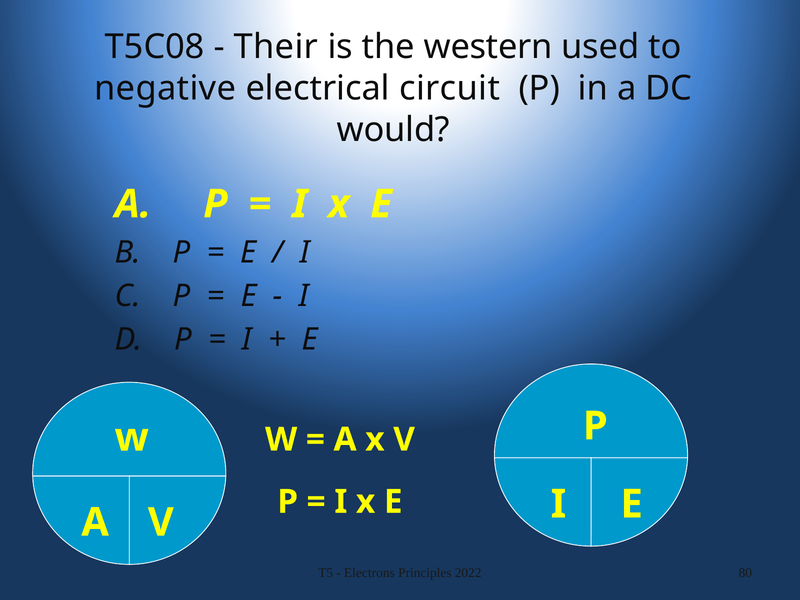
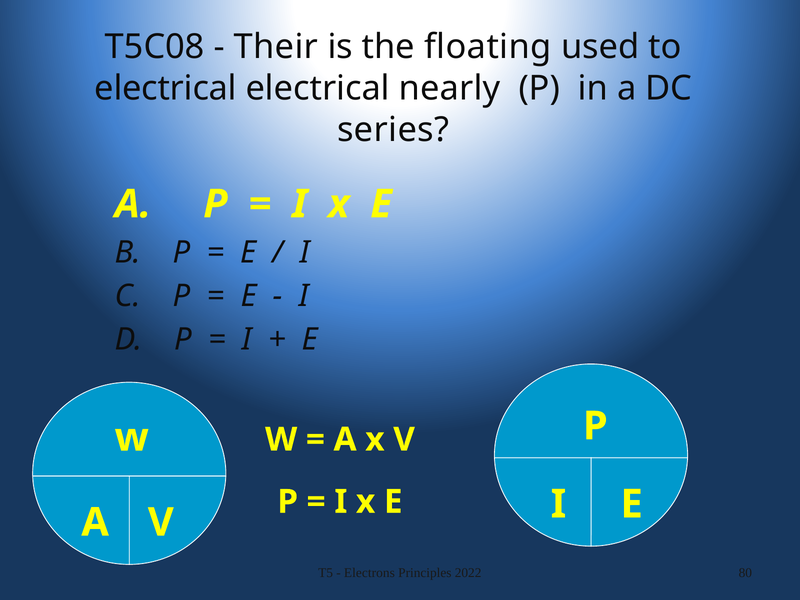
western: western -> floating
negative at (165, 88): negative -> electrical
circuit: circuit -> nearly
would: would -> series
